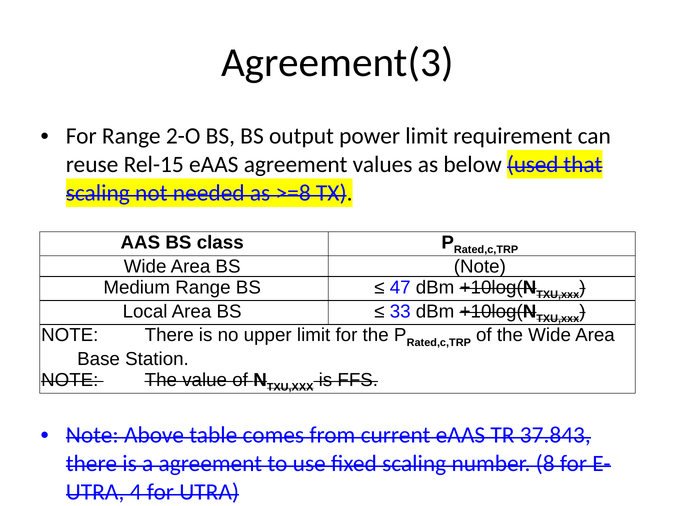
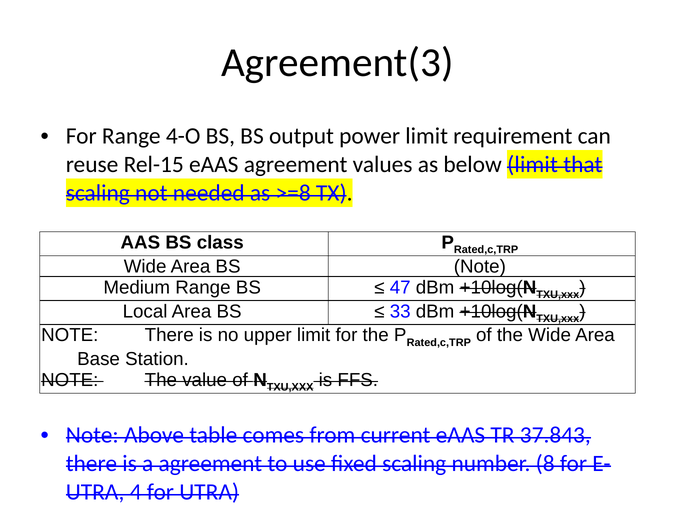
2-O: 2-O -> 4-O
below used: used -> limit
